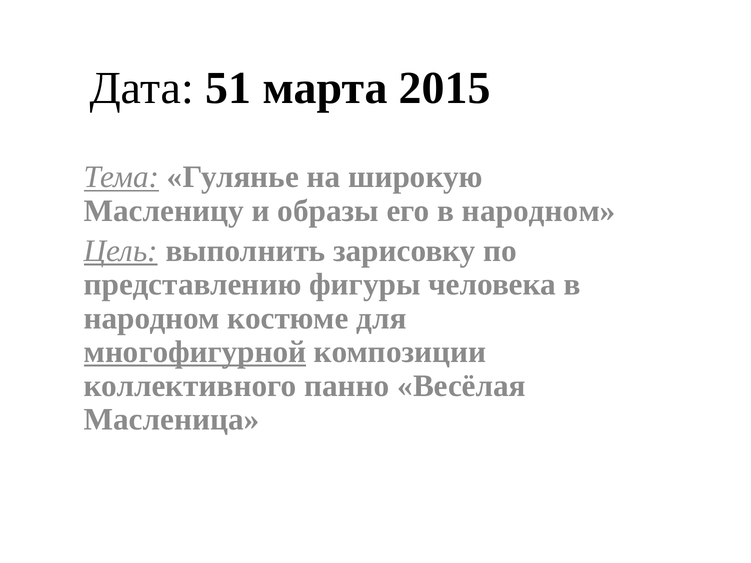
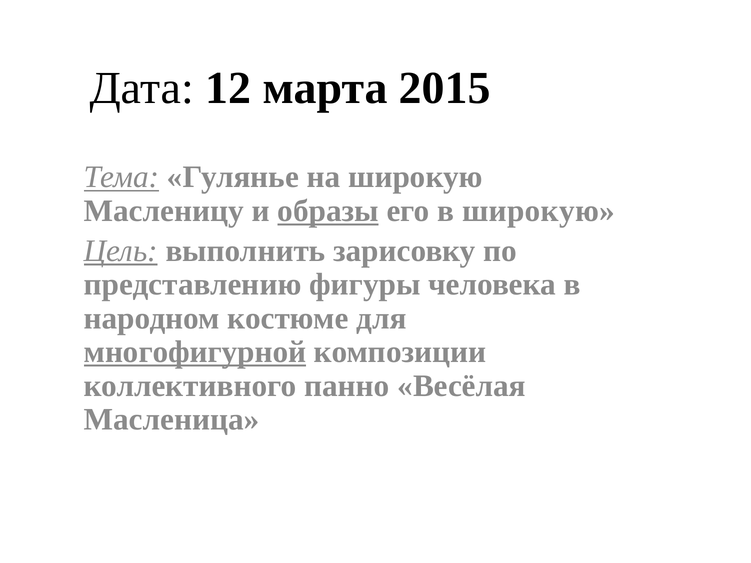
51: 51 -> 12
образы underline: none -> present
его в народном: народном -> широкую
